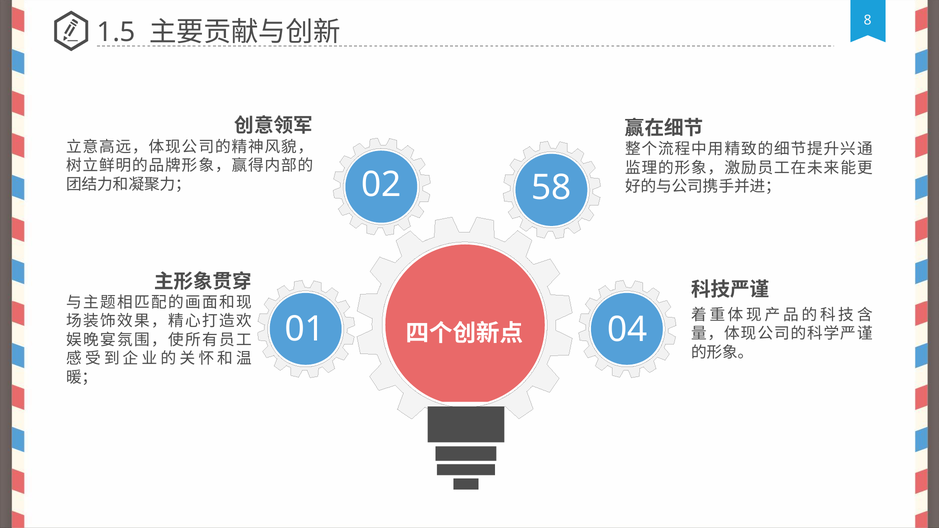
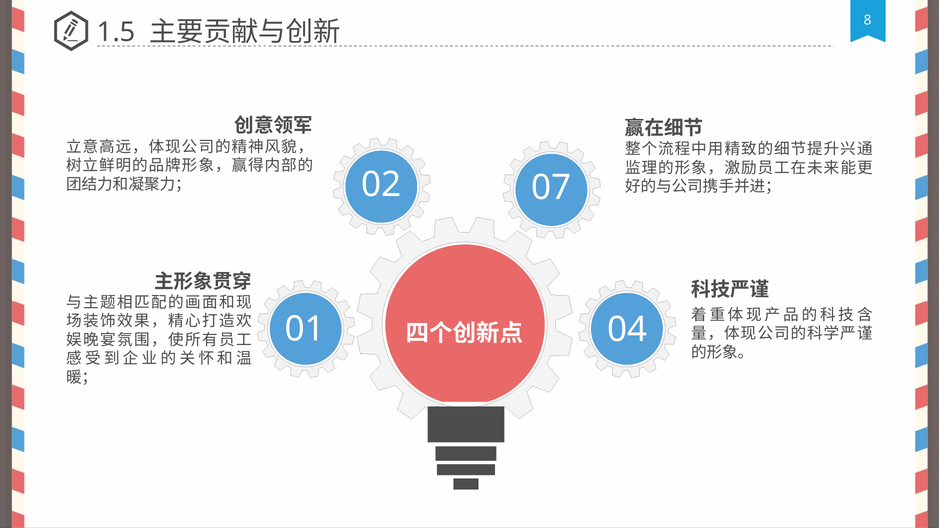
58: 58 -> 07
